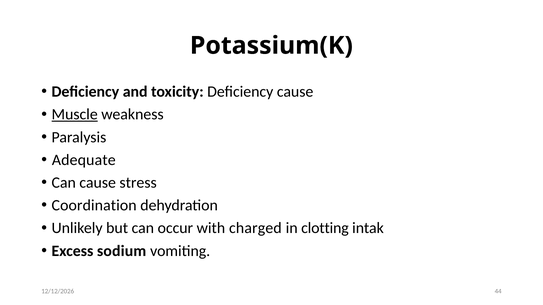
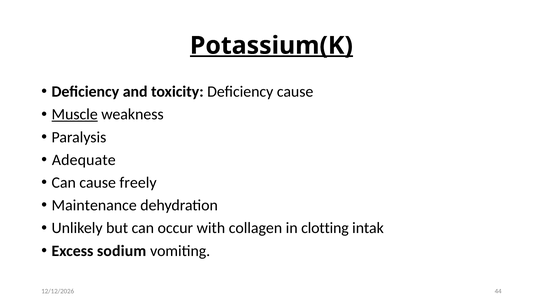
Potassium(K underline: none -> present
stress: stress -> freely
Coordination: Coordination -> Maintenance
charged: charged -> collagen
